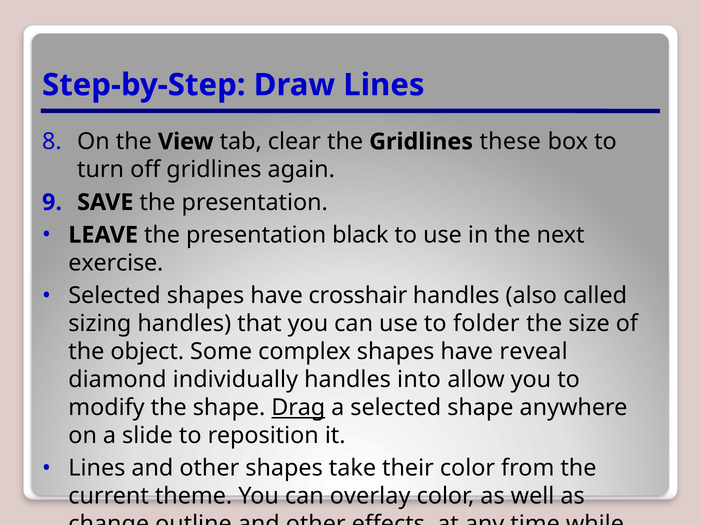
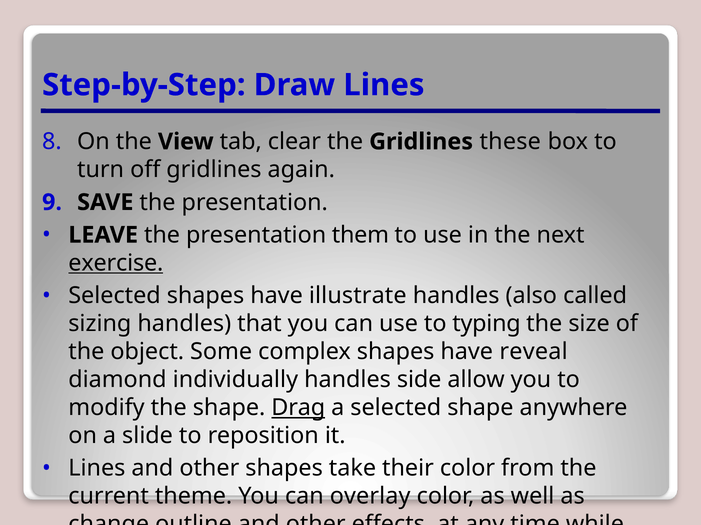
black: black -> them
exercise underline: none -> present
crosshair: crosshair -> illustrate
folder: folder -> typing
into: into -> side
